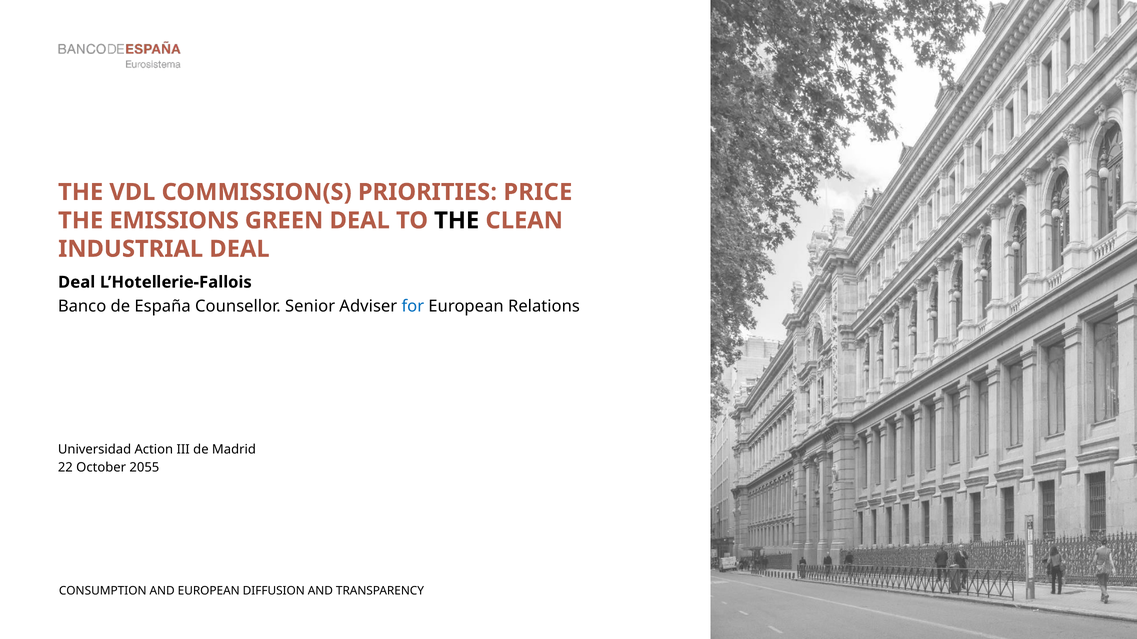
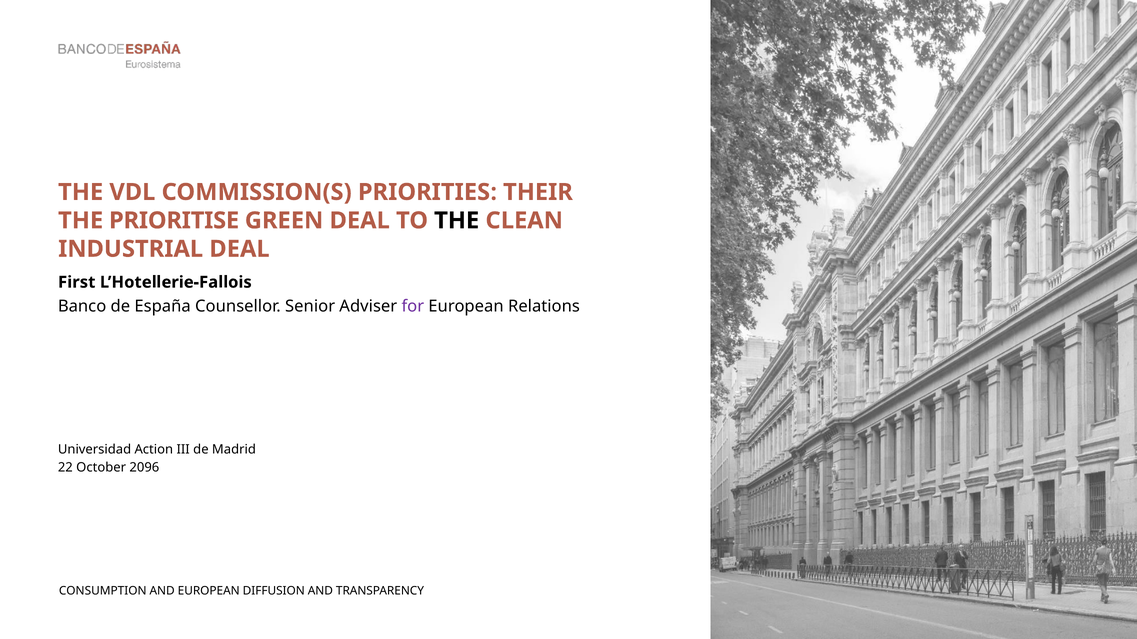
PRICE: PRICE -> THEIR
EMISSIONS: EMISSIONS -> PRIORITISE
Deal at (77, 282): Deal -> First
for colour: blue -> purple
2055: 2055 -> 2096
